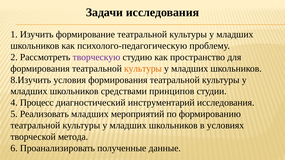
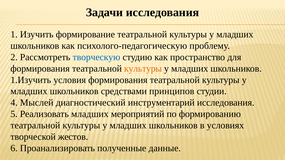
творческую colour: purple -> blue
8.Изучить: 8.Изучить -> 1.Изучить
Процесс: Процесс -> Мыслей
метода: метода -> жестов
